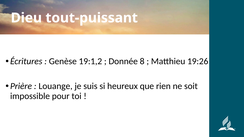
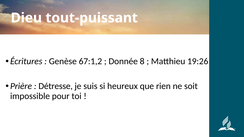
19:1,2: 19:1,2 -> 67:1,2
Louange: Louange -> Détresse
